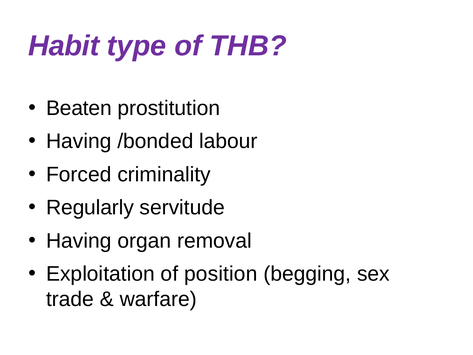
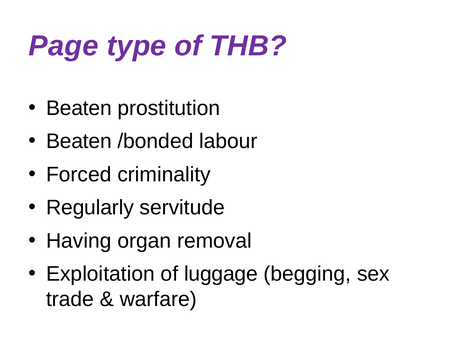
Habit: Habit -> Page
Having at (79, 141): Having -> Beaten
position: position -> luggage
